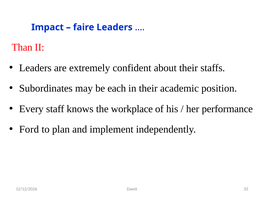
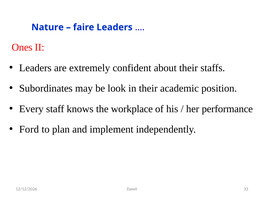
Impact: Impact -> Nature
Than: Than -> Ones
each: each -> look
